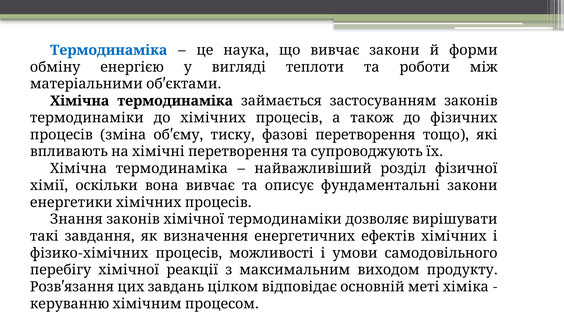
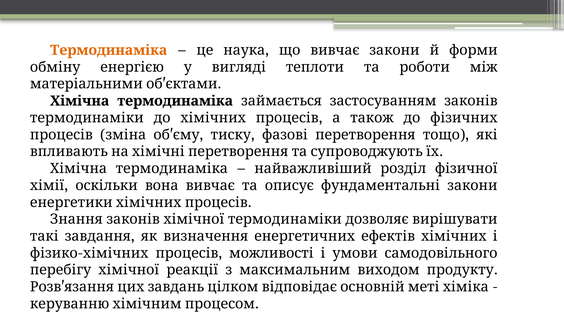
Термодинаміка at (109, 50) colour: blue -> orange
